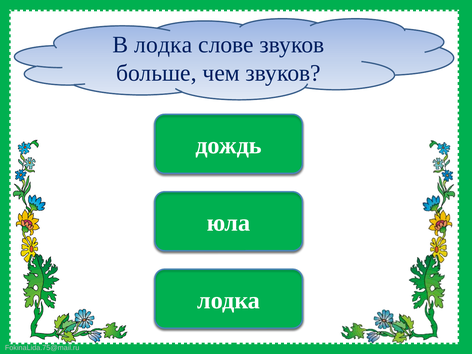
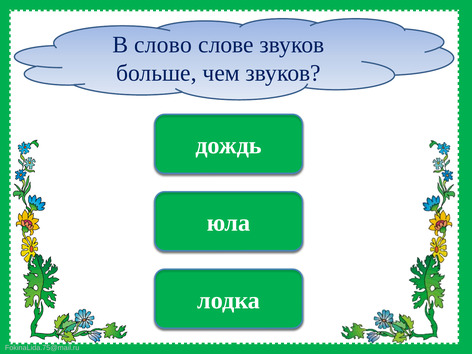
В лодка: лодка -> слово
